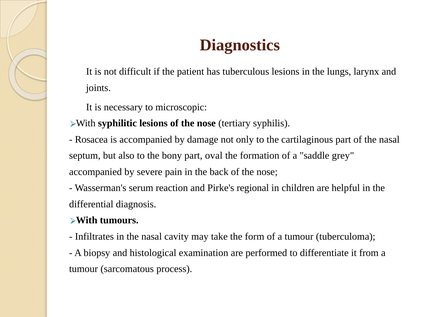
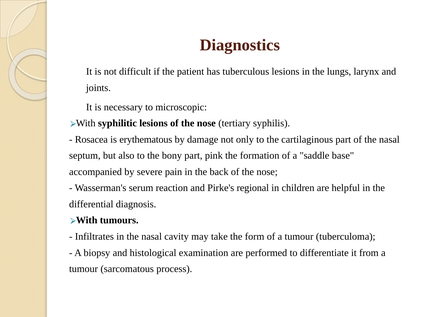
is accompanied: accompanied -> erythematous
oval: oval -> pink
grey: grey -> base
